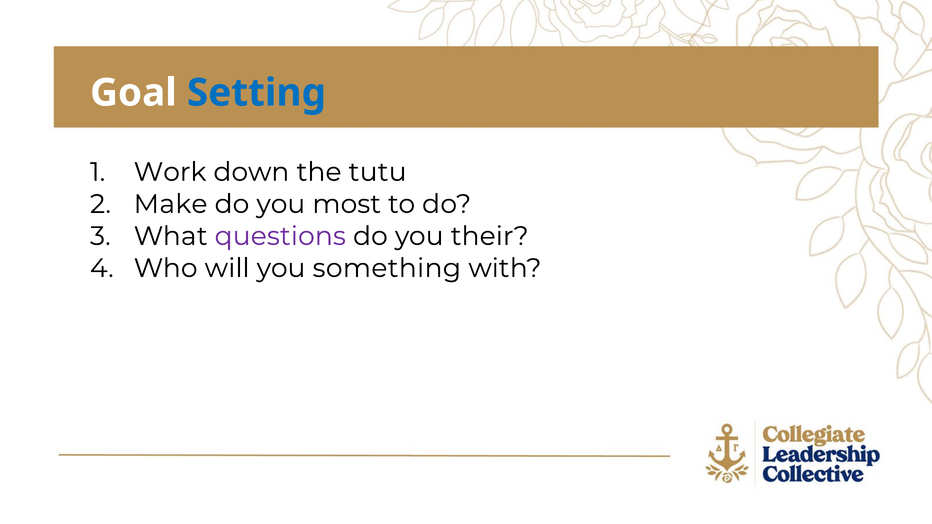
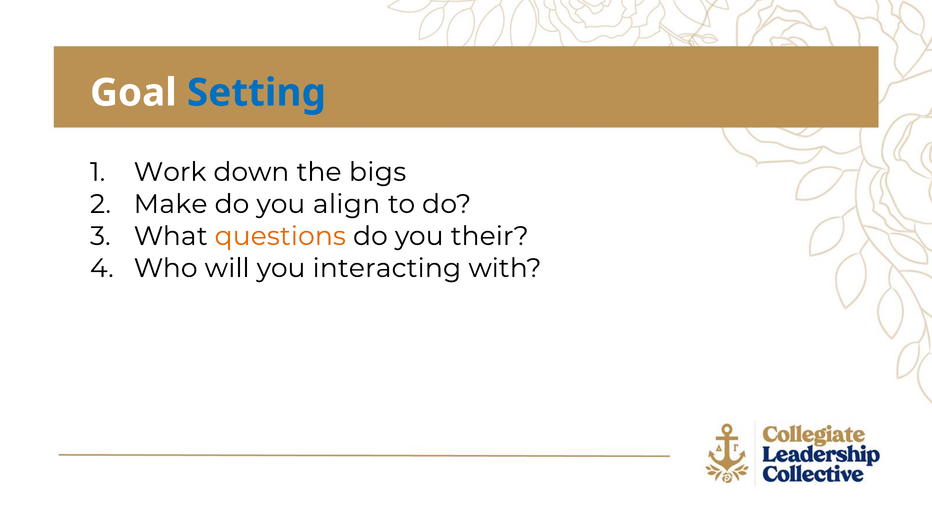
tutu: tutu -> bigs
most: most -> align
questions colour: purple -> orange
something: something -> interacting
